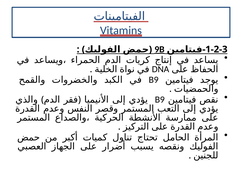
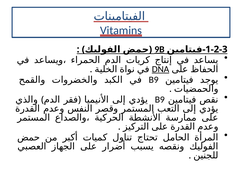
DNA underline: none -> present
